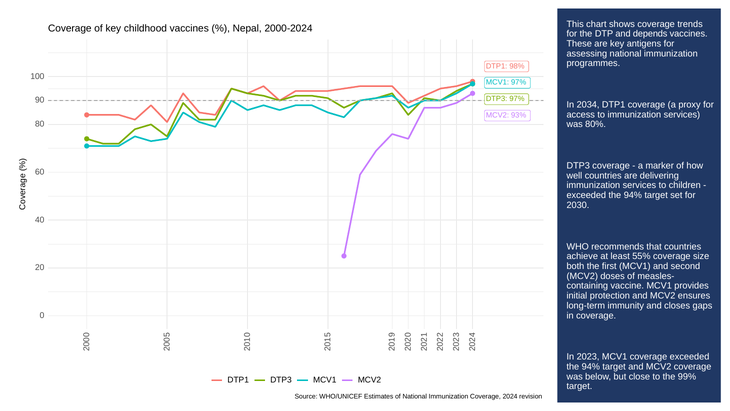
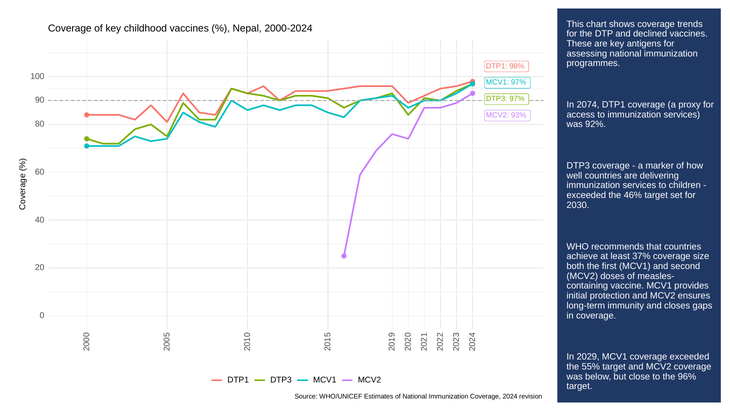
and depends: depends -> declined
2034: 2034 -> 2074
80%: 80% -> 92%
94% at (633, 195): 94% -> 46%
55%: 55% -> 37%
In 2023: 2023 -> 2029
94% at (591, 366): 94% -> 55%
99%: 99% -> 96%
